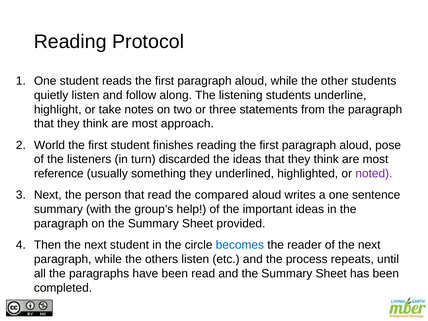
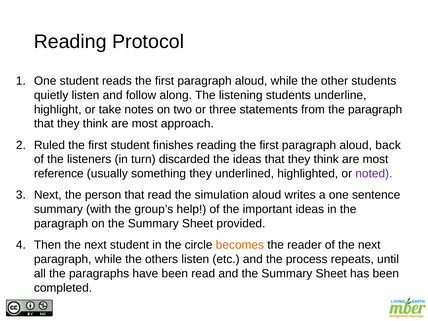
World: World -> Ruled
pose: pose -> back
compared: compared -> simulation
becomes colour: blue -> orange
